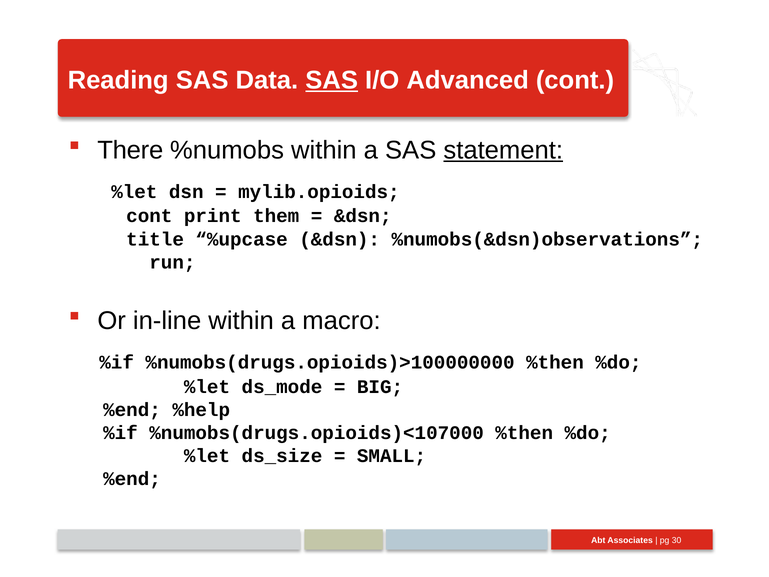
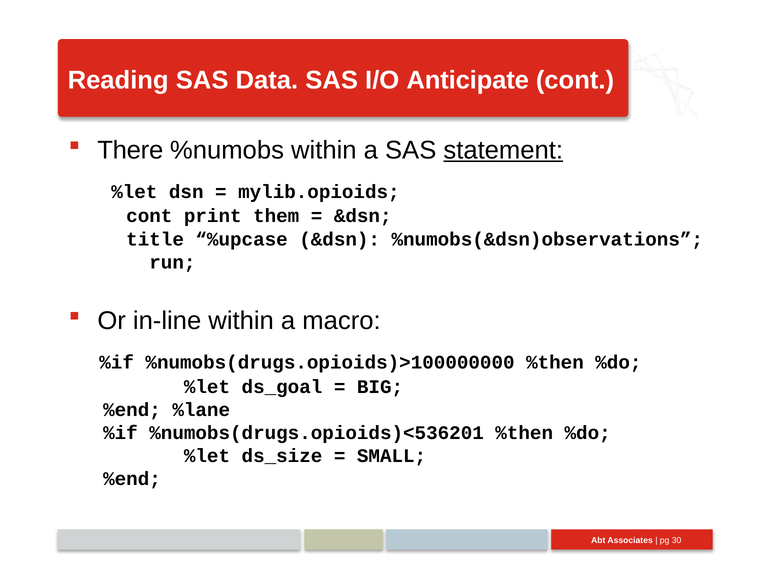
SAS at (332, 80) underline: present -> none
Advanced: Advanced -> Anticipate
ds_mode: ds_mode -> ds_goal
%help: %help -> %lane
%numobs(drugs.opioids)<107000: %numobs(drugs.opioids)<107000 -> %numobs(drugs.opioids)<536201
